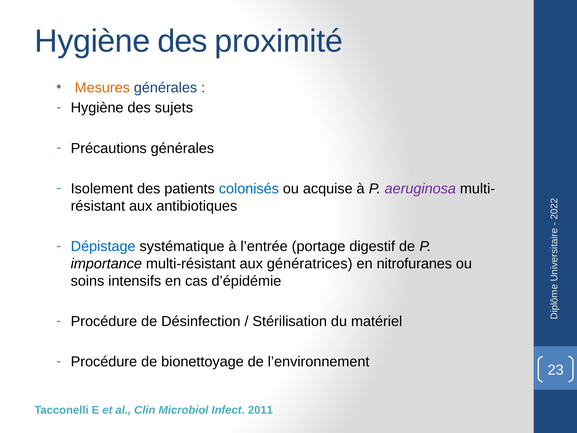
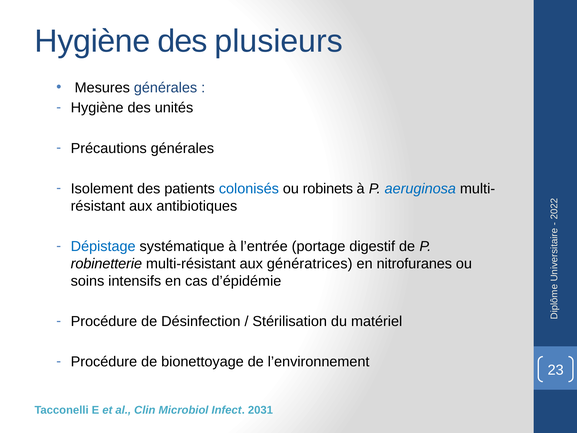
proximité: proximité -> plusieurs
Mesures colour: orange -> black
sujets: sujets -> unités
acquise: acquise -> robinets
aeruginosa colour: purple -> blue
importance: importance -> robinetterie
2011: 2011 -> 2031
